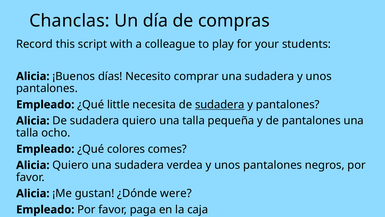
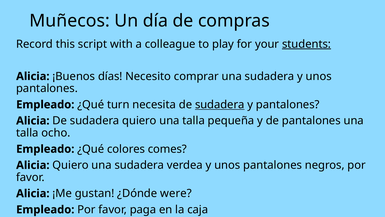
Chanclas: Chanclas -> Muñecos
students underline: none -> present
little: little -> turn
